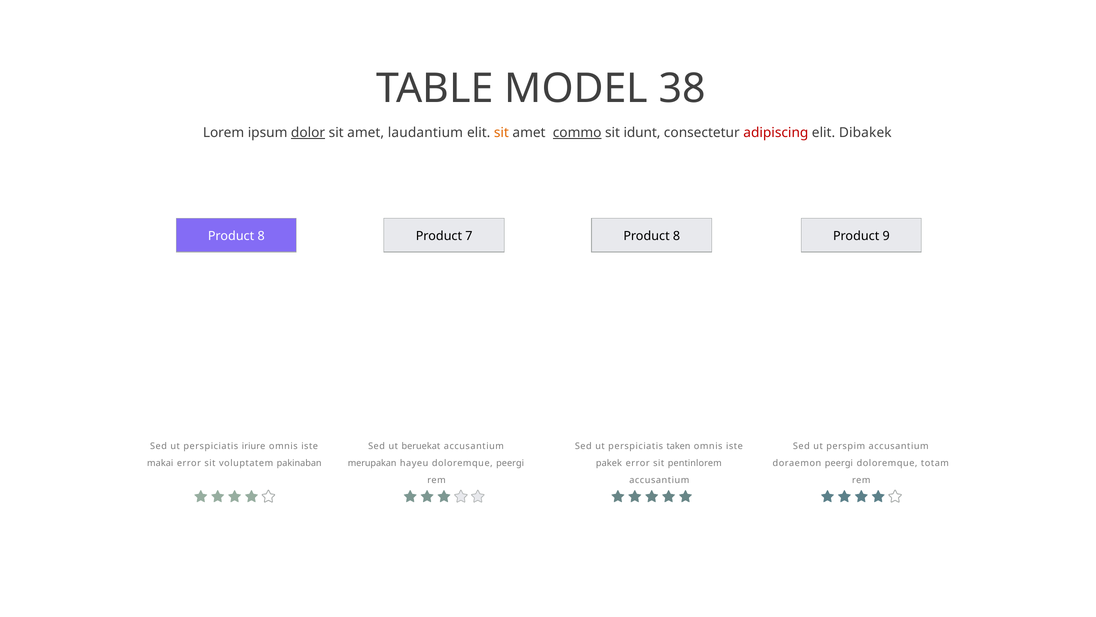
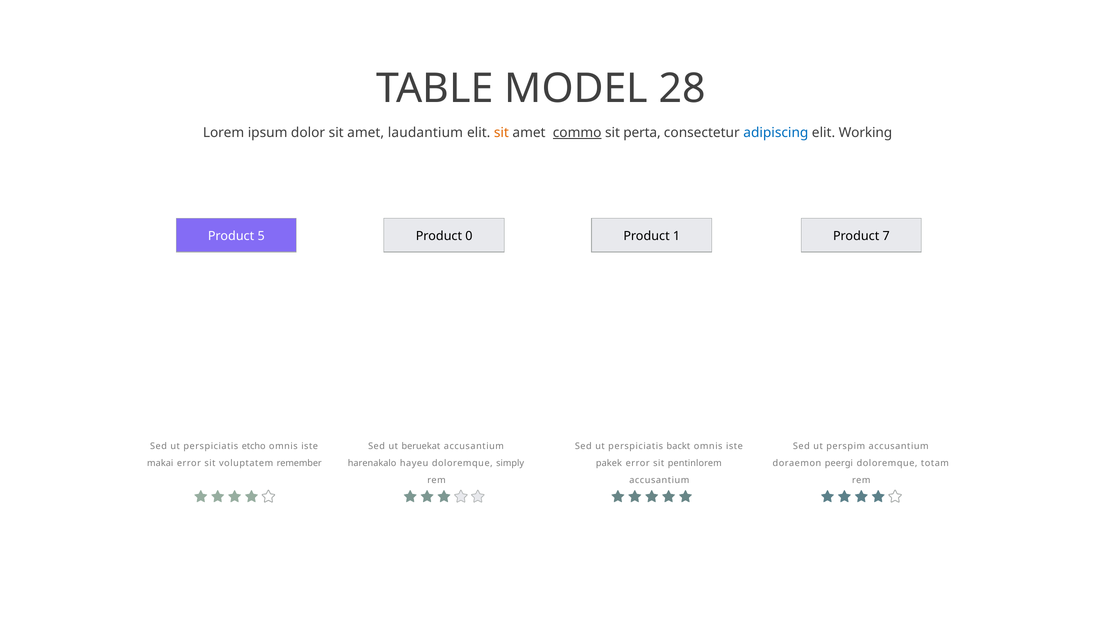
38: 38 -> 28
dolor underline: present -> none
idunt: idunt -> perta
adipiscing colour: red -> blue
Dibakek: Dibakek -> Working
8 at (261, 236): 8 -> 5
7: 7 -> 0
8 at (677, 236): 8 -> 1
9: 9 -> 7
iriure: iriure -> etcho
taken: taken -> backt
pakinaban: pakinaban -> remember
merupakan: merupakan -> harenakalo
doloremque peergi: peergi -> simply
